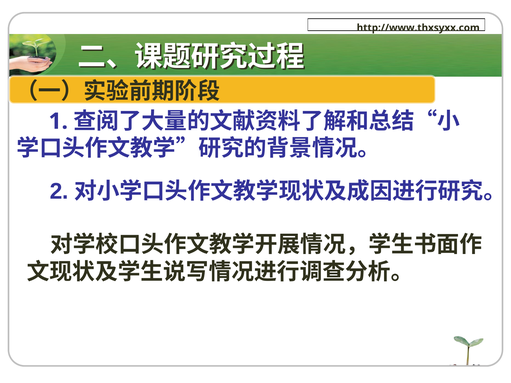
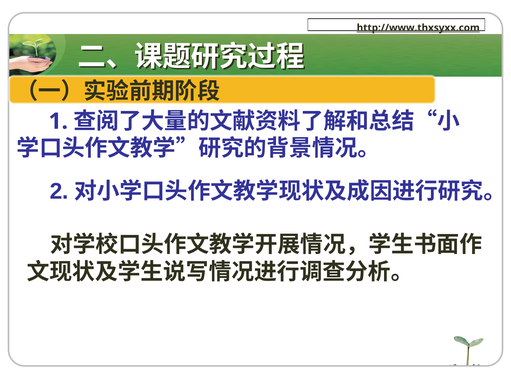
http://www.thxsyxx.com underline: none -> present
